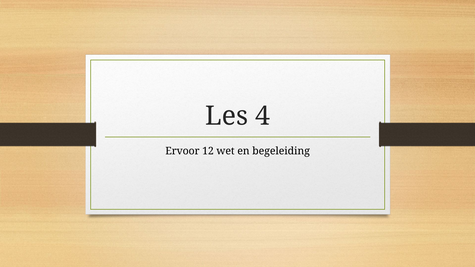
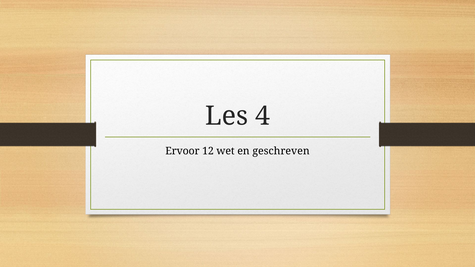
begeleiding: begeleiding -> geschreven
